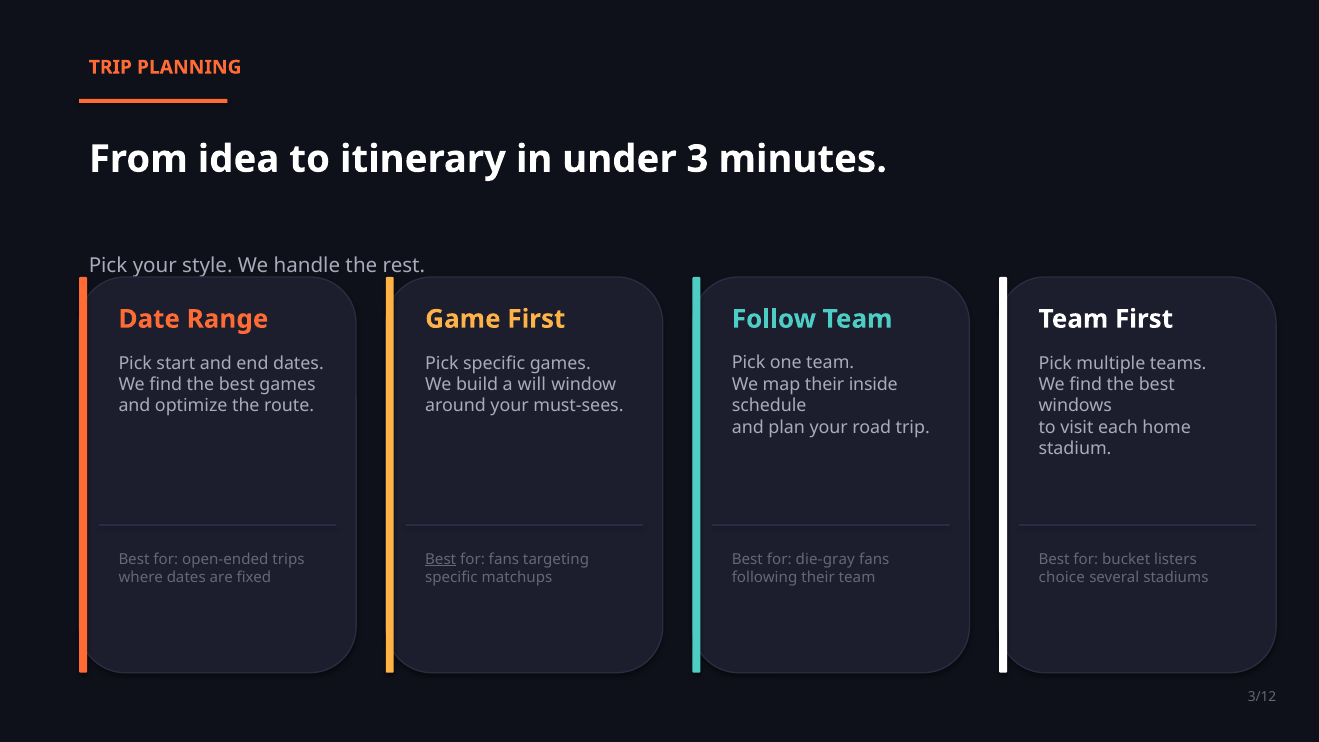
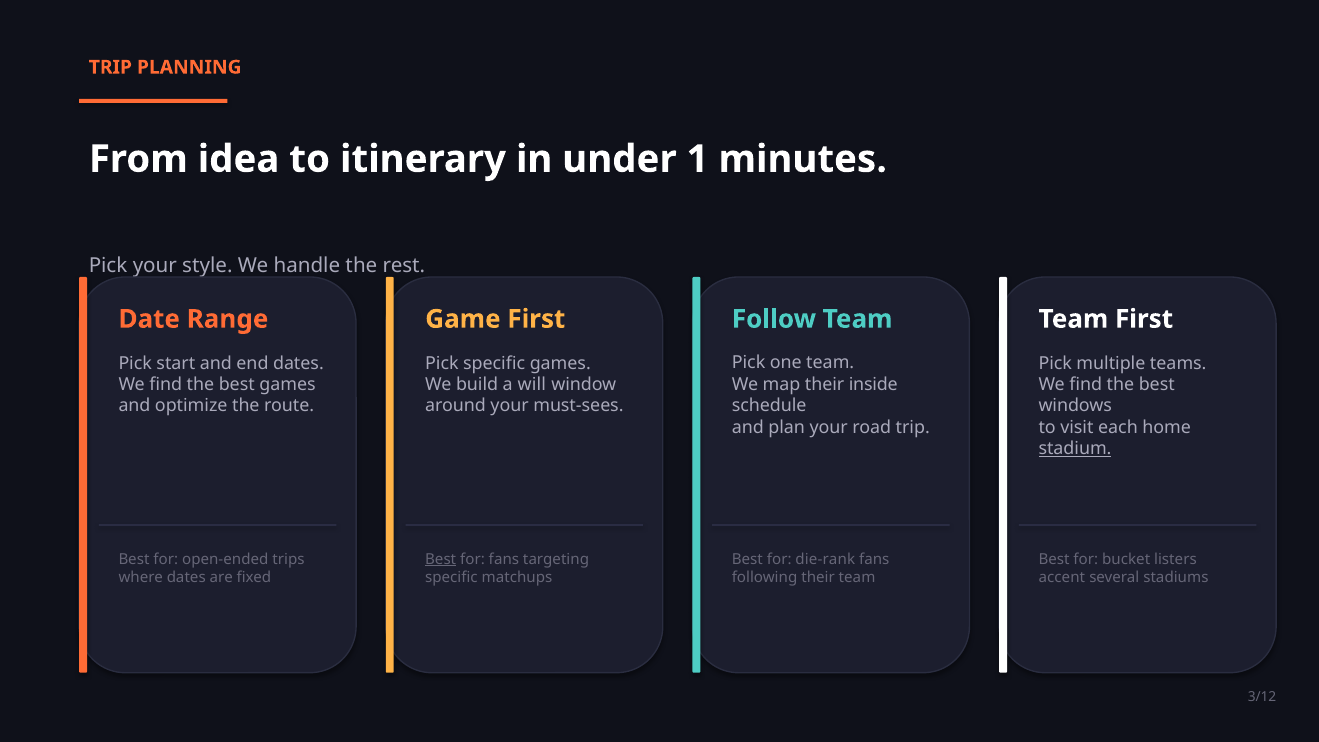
3: 3 -> 1
stadium underline: none -> present
die-gray: die-gray -> die-rank
choice: choice -> accent
